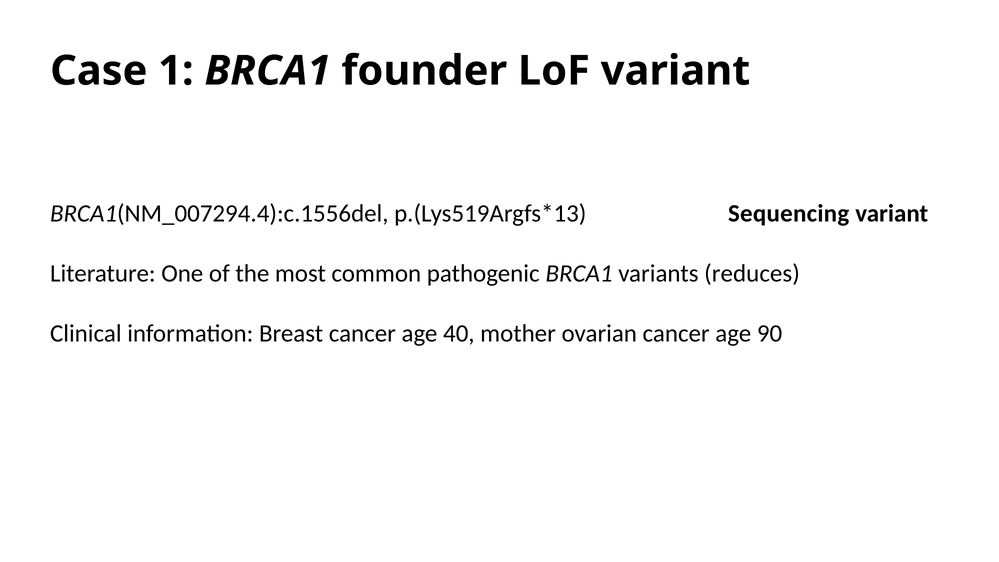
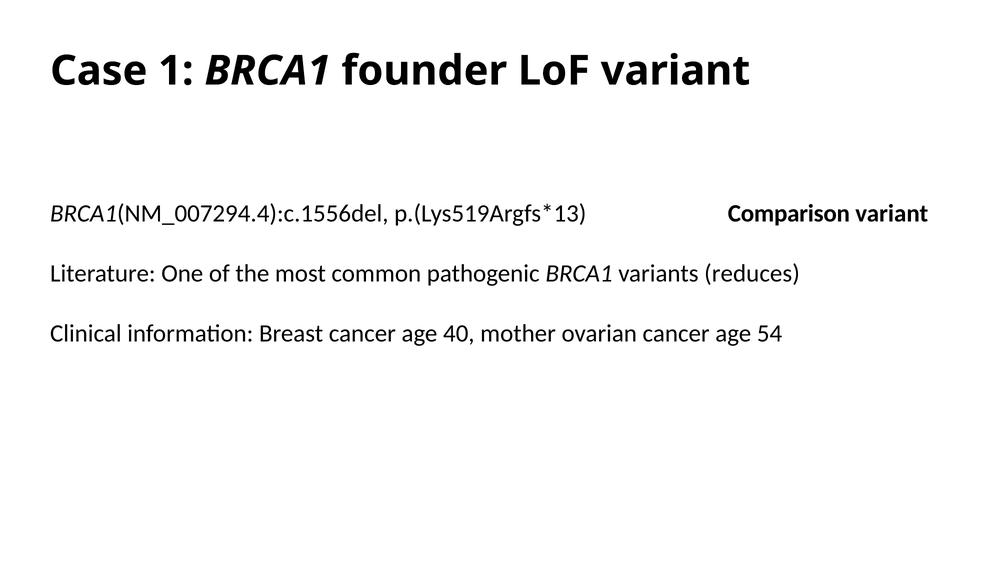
Sequencing: Sequencing -> Comparison
90: 90 -> 54
